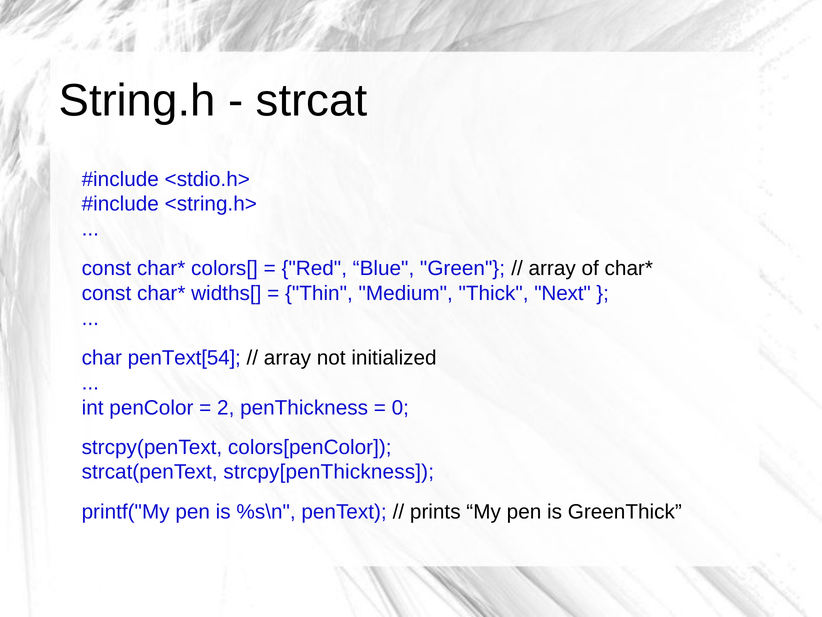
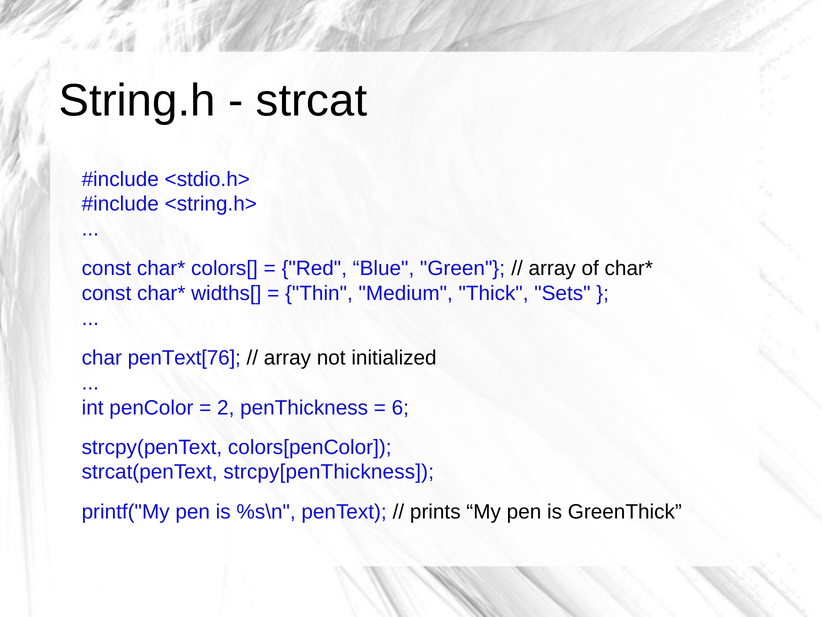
Next: Next -> Sets
penText[54: penText[54 -> penText[76
0: 0 -> 6
